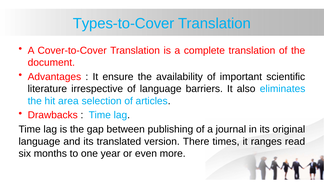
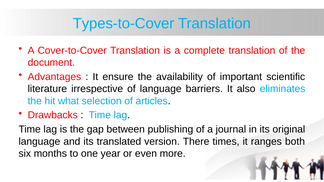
area: area -> what
read: read -> both
